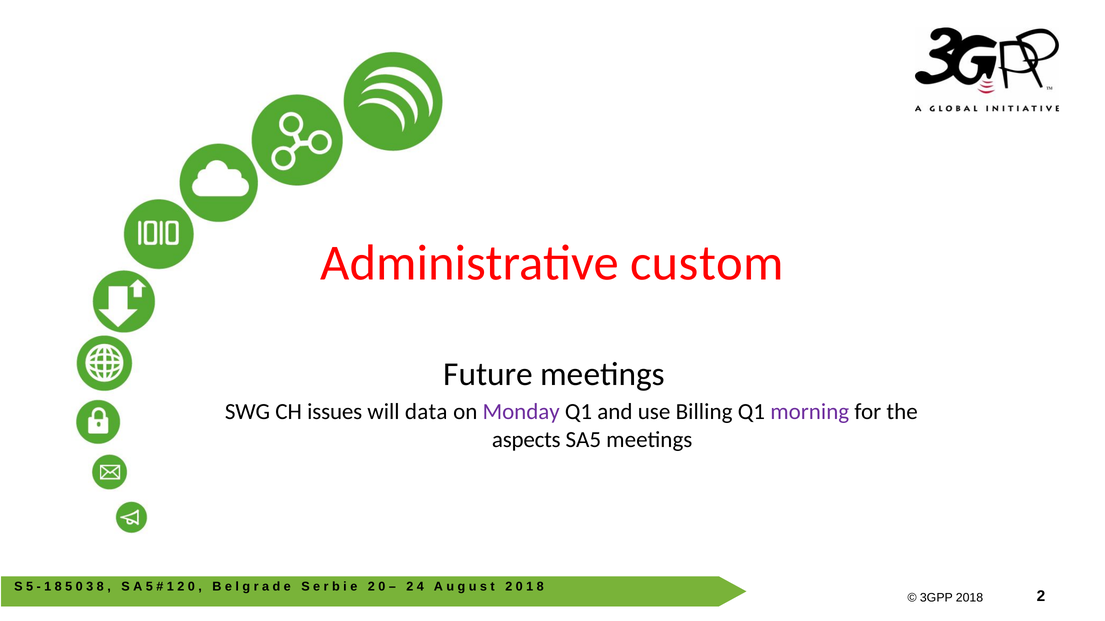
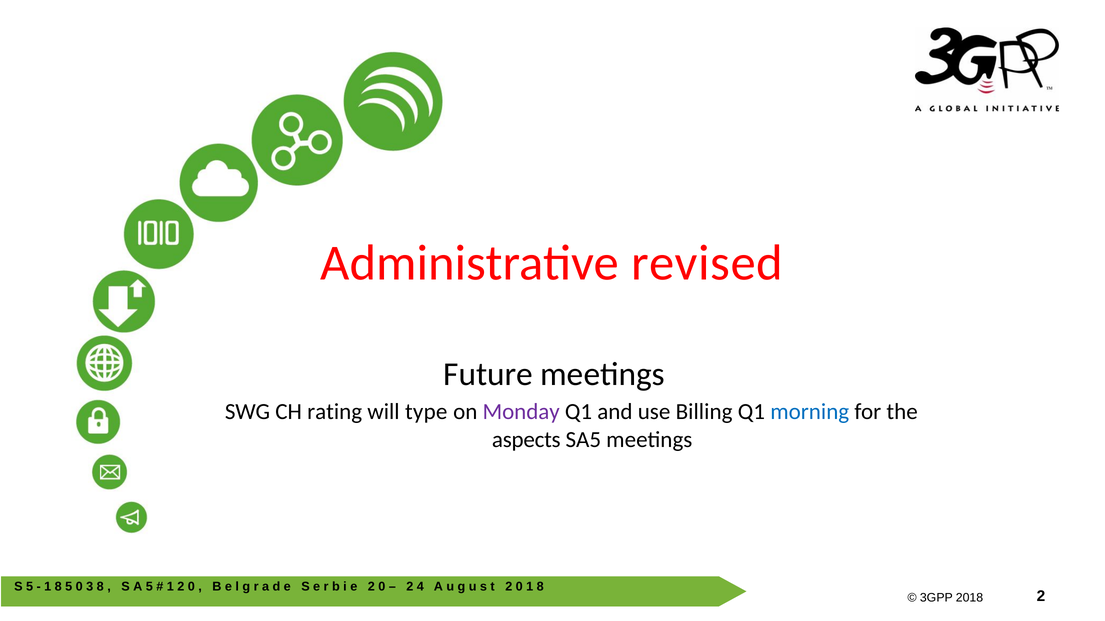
custom: custom -> revised
issues: issues -> rating
data: data -> type
morning colour: purple -> blue
